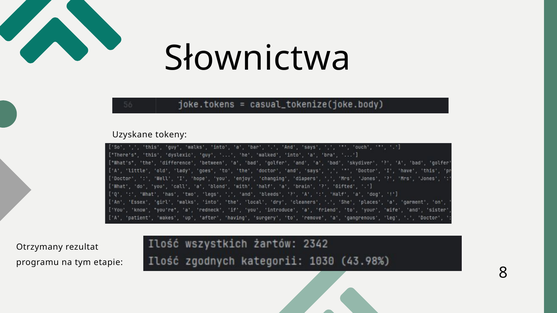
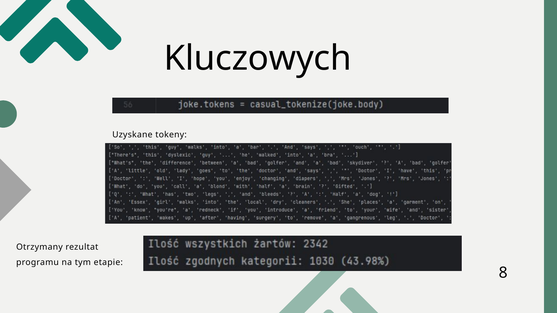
Słownictwa: Słownictwa -> Kluczowych
